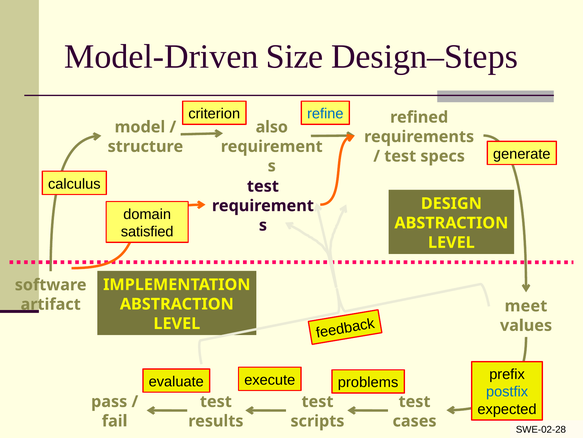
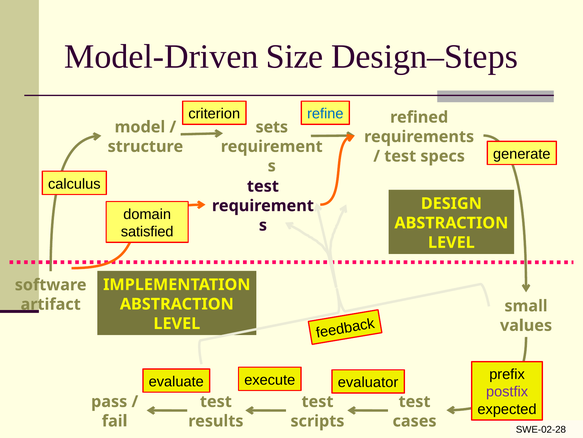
also: also -> sets
meet: meet -> small
problems: problems -> evaluator
postfix colour: blue -> purple
